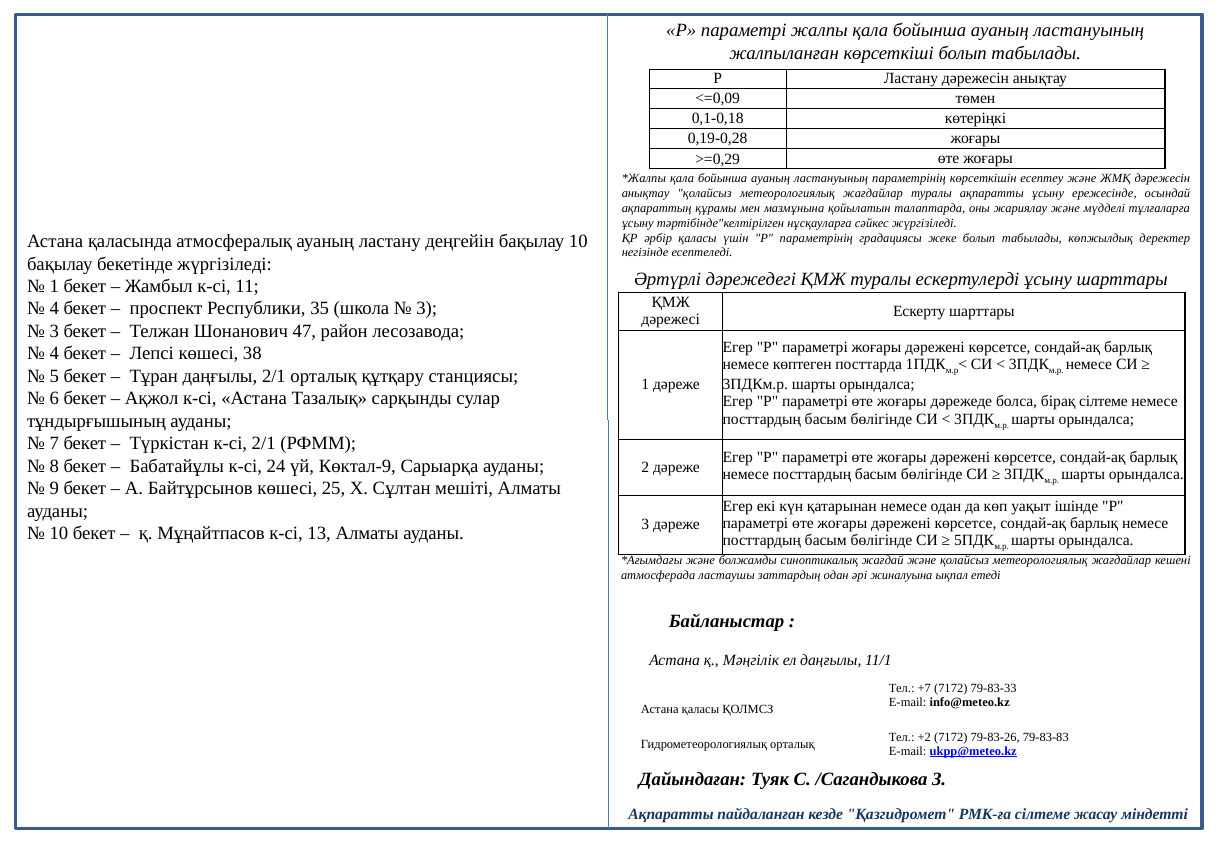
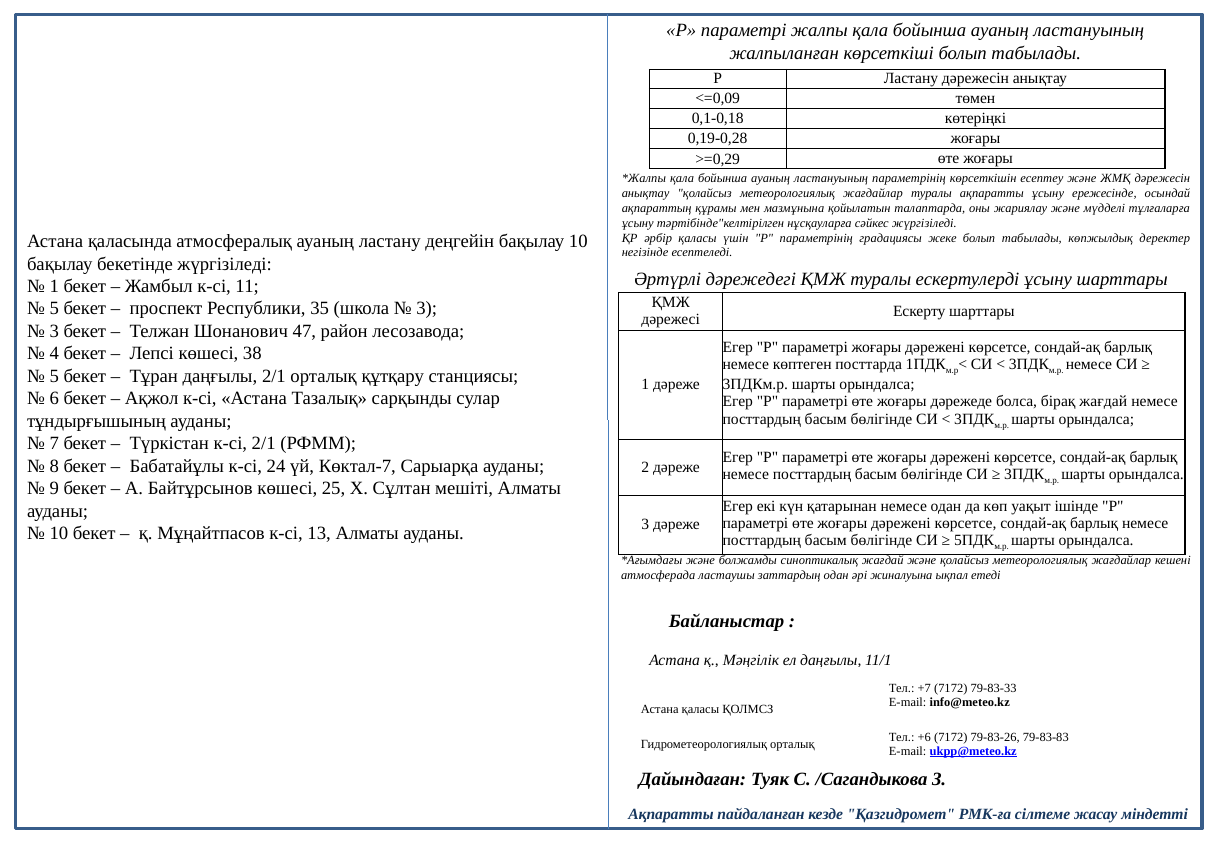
4 at (54, 309): 4 -> 5
бірақ сілтеме: сілтеме -> жағдай
Көктал-9: Көктал-9 -> Көктал-7
+2: +2 -> +6
